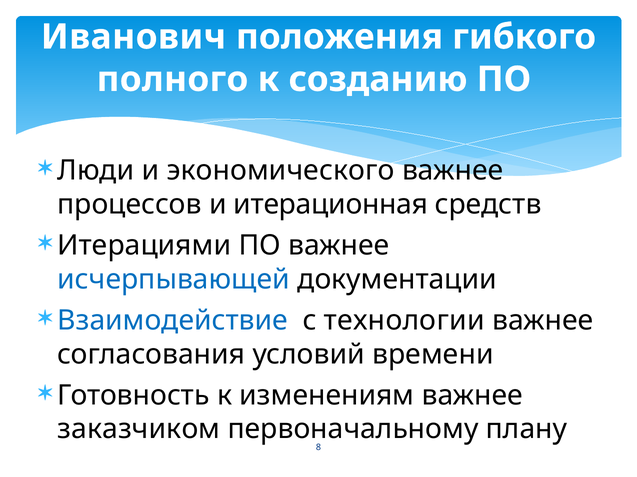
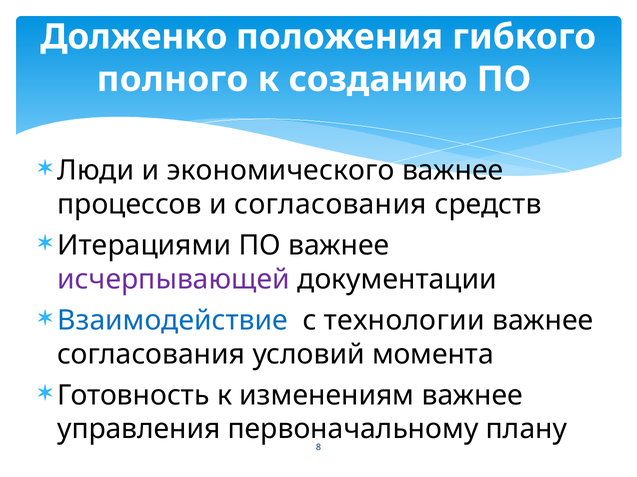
Иванович: Иванович -> Долженко
и итерационная: итерационная -> согласования
исчерпывающей colour: blue -> purple
времени: времени -> момента
заказчиком: заказчиком -> управления
